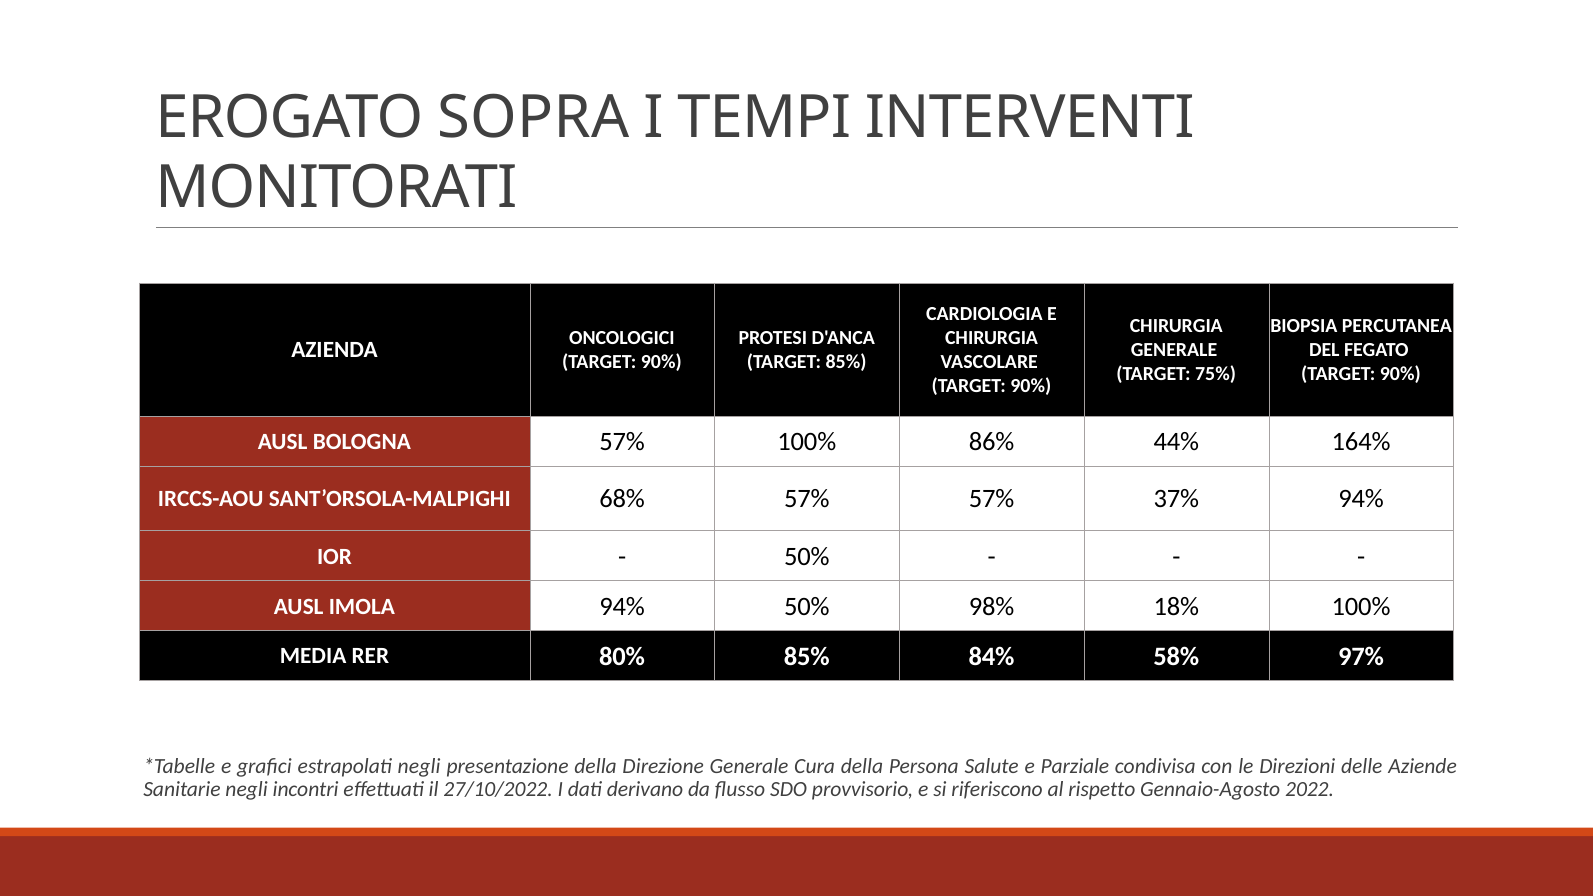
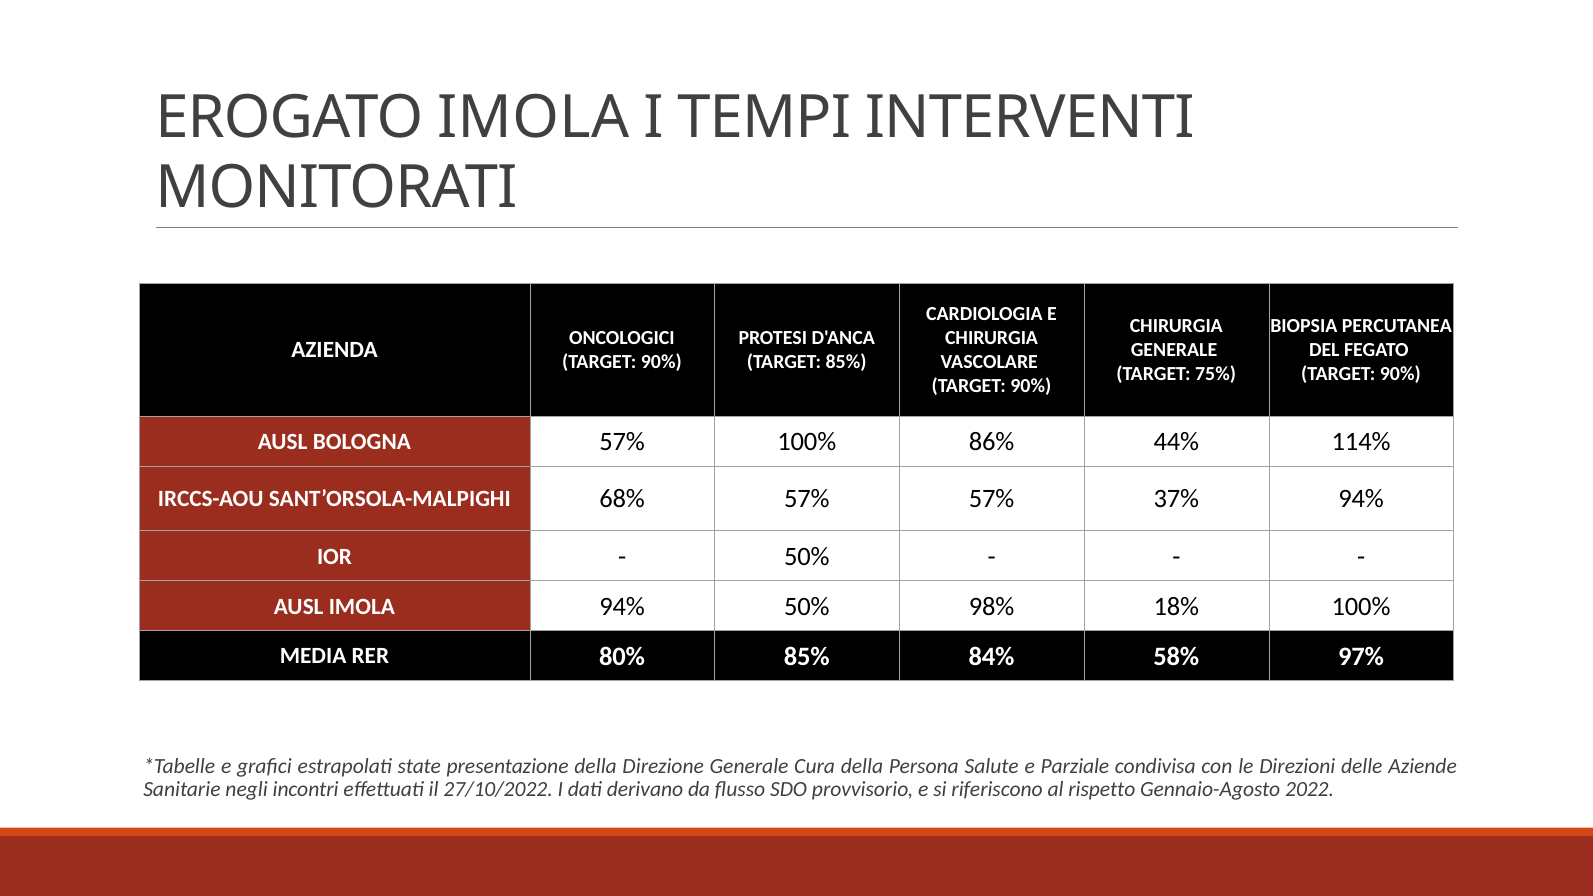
EROGATO SOPRA: SOPRA -> IMOLA
164%: 164% -> 114%
estrapolati negli: negli -> state
